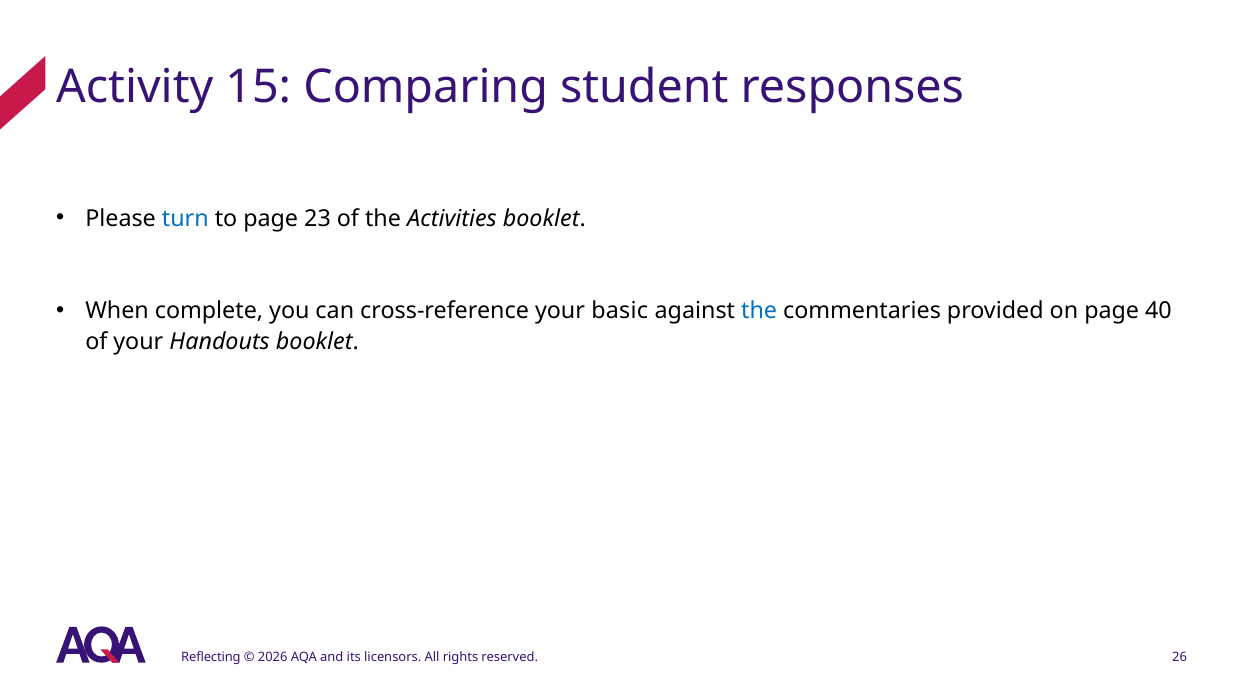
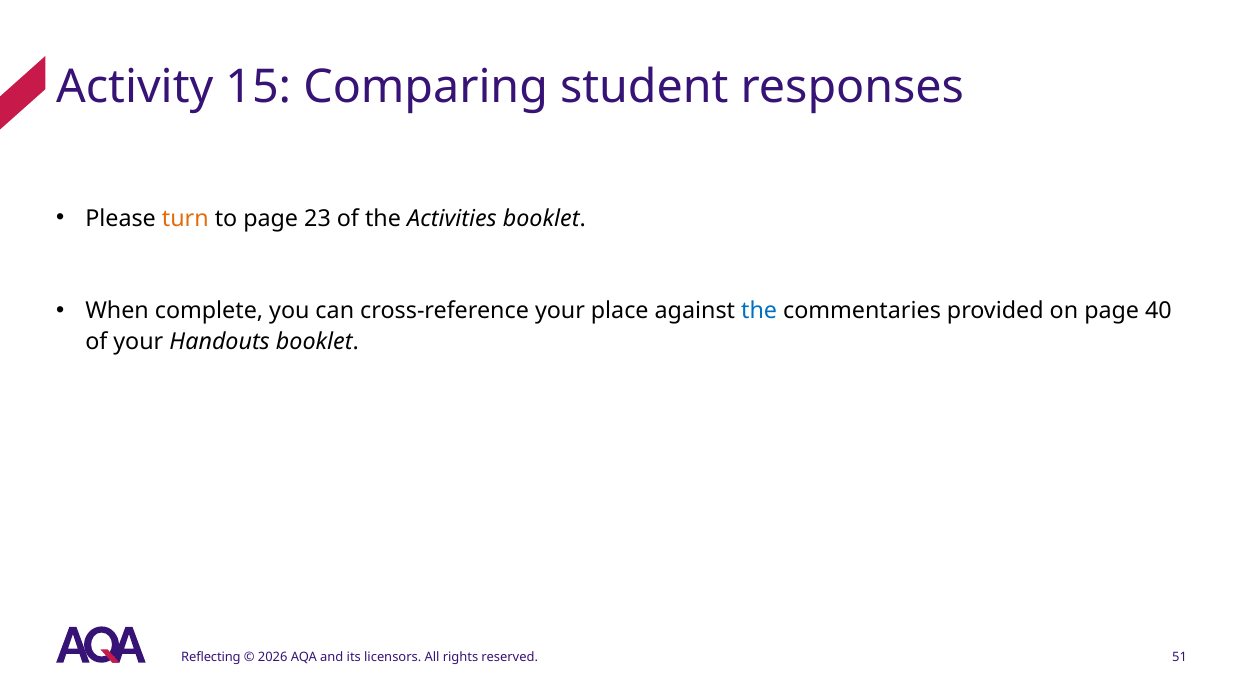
turn colour: blue -> orange
basic: basic -> place
26: 26 -> 51
